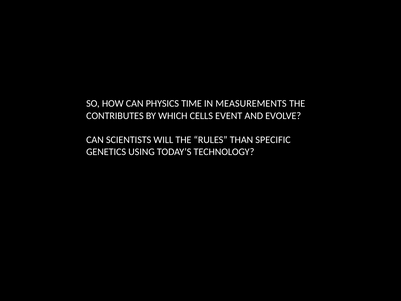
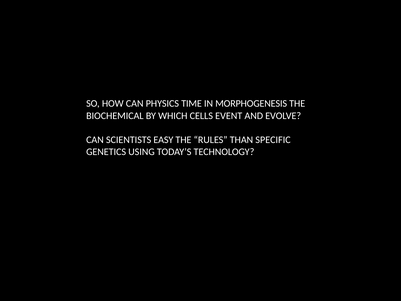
MEASUREMENTS: MEASUREMENTS -> MORPHOGENESIS
CONTRIBUTES: CONTRIBUTES -> BIOCHEMICAL
WILL: WILL -> EASY
